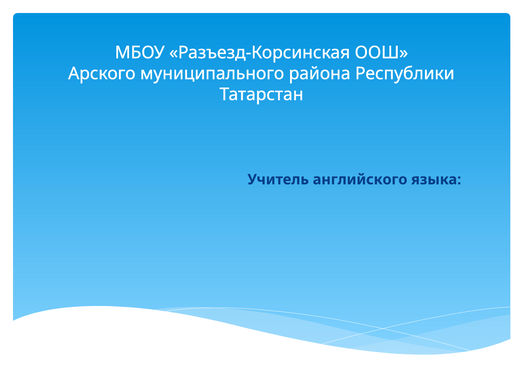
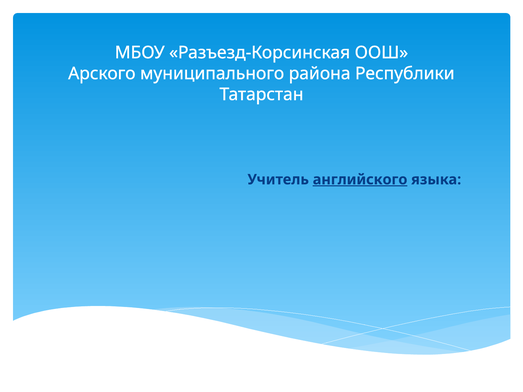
английского underline: none -> present
